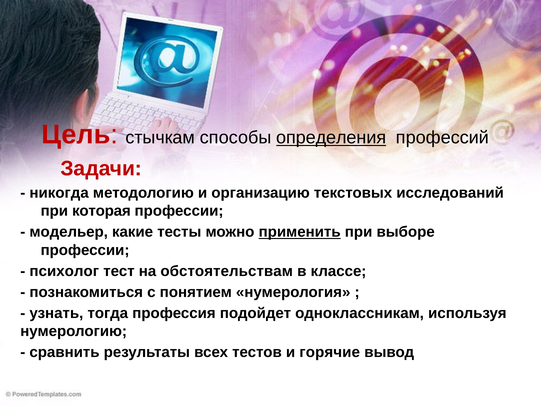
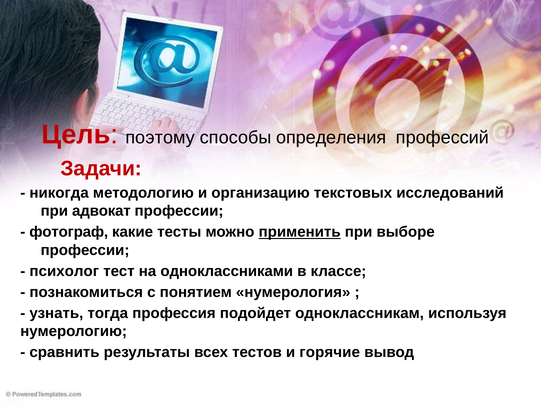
стычкам: стычкам -> поэтому
определения underline: present -> none
которая: которая -> адвокат
модельер: модельер -> фотограф
обстоятельствам: обстоятельствам -> одноклассниками
